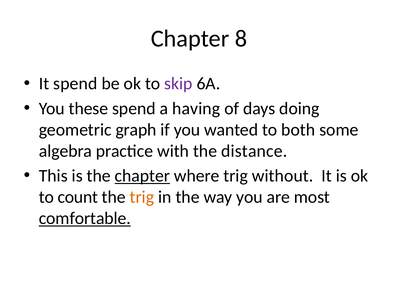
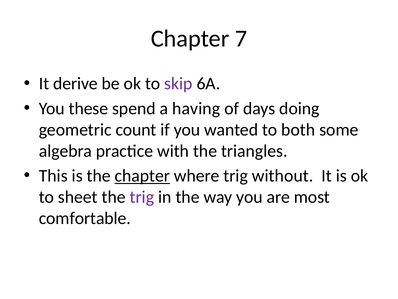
8: 8 -> 7
It spend: spend -> derive
graph: graph -> count
distance: distance -> triangles
count: count -> sheet
trig at (142, 197) colour: orange -> purple
comfortable underline: present -> none
